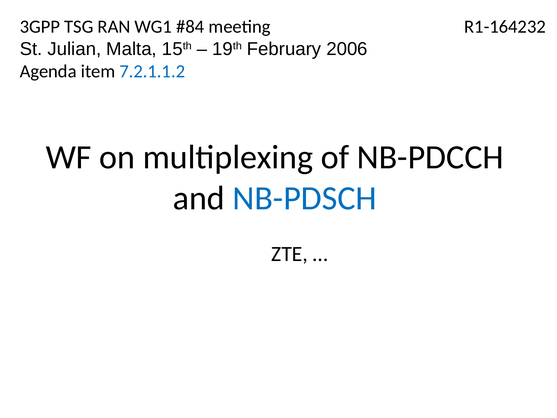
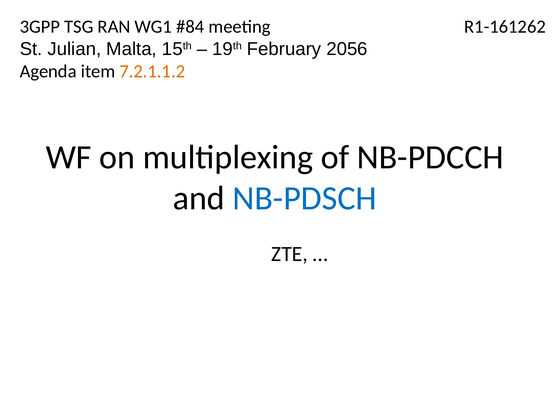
R1-164232: R1-164232 -> R1-161262
2006: 2006 -> 2056
7.2.1.1.2 colour: blue -> orange
